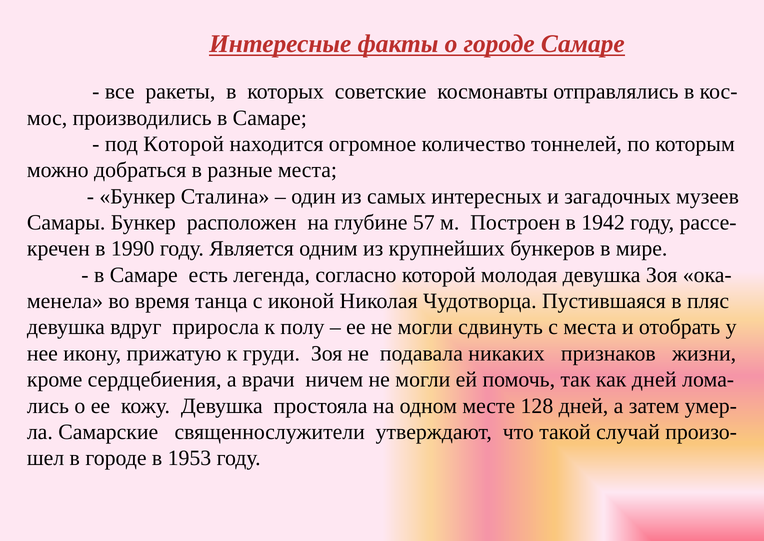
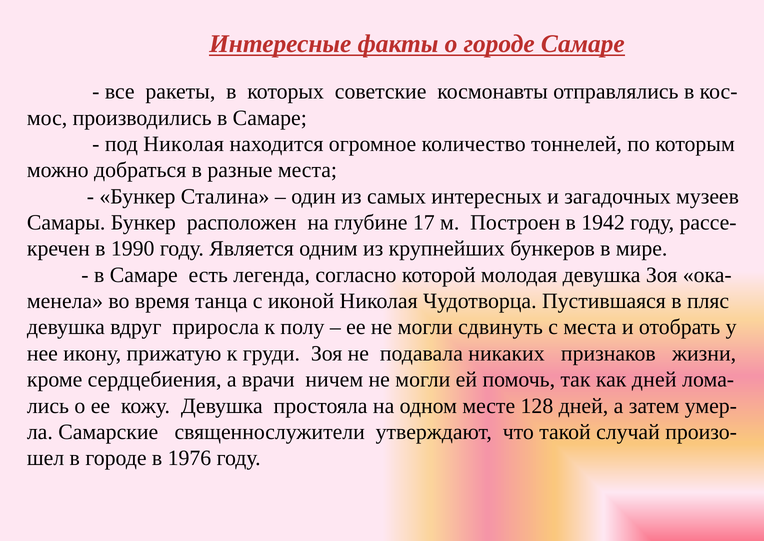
под Которой: Которой -> Николая
57: 57 -> 17
1953: 1953 -> 1976
